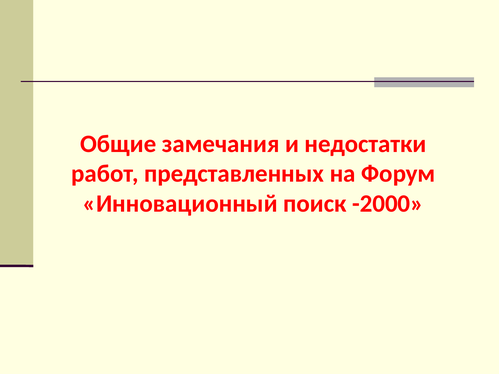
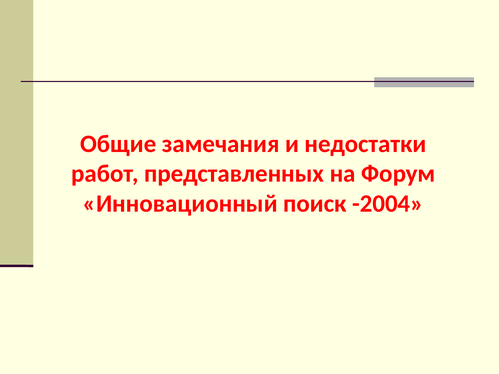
-2000: -2000 -> -2004
